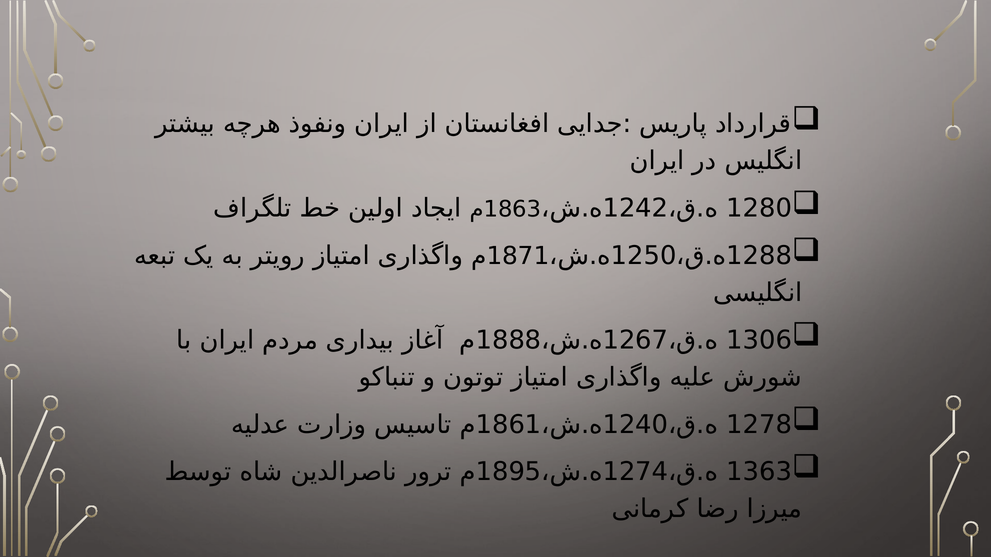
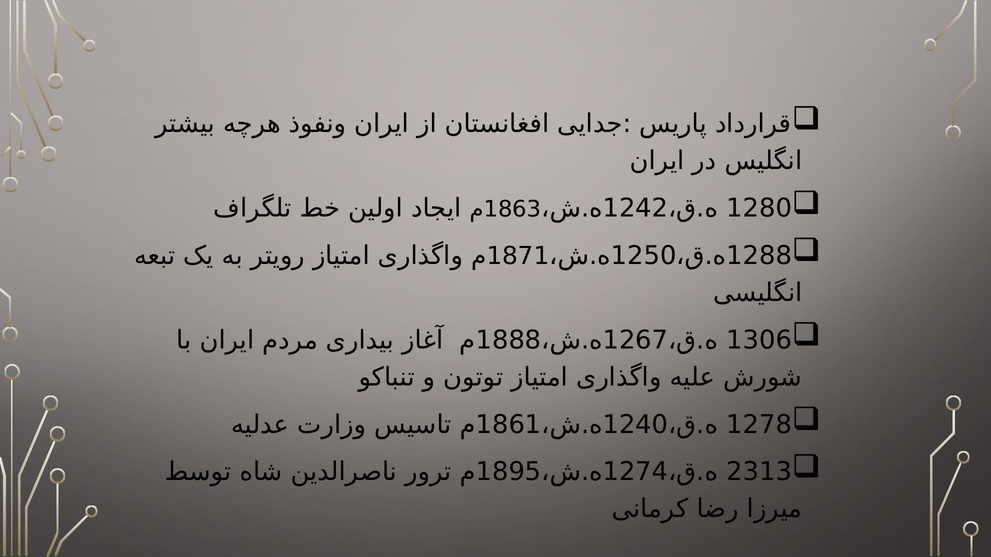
1363: 1363 -> 2313
